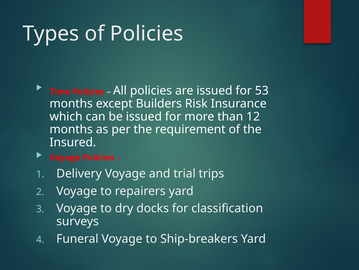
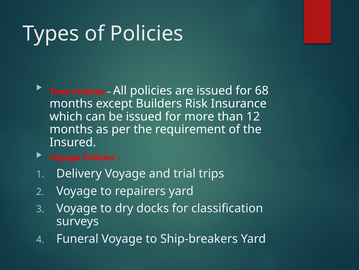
53: 53 -> 68
